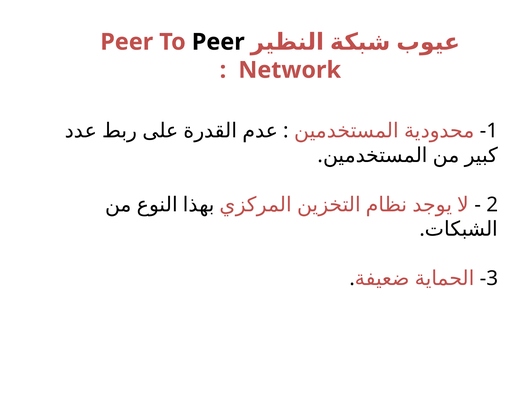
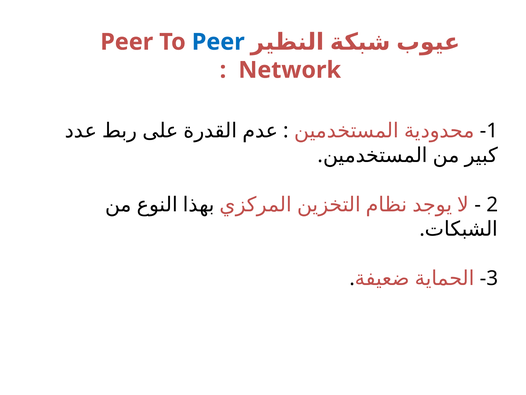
Peer at (218, 42) colour: black -> blue
